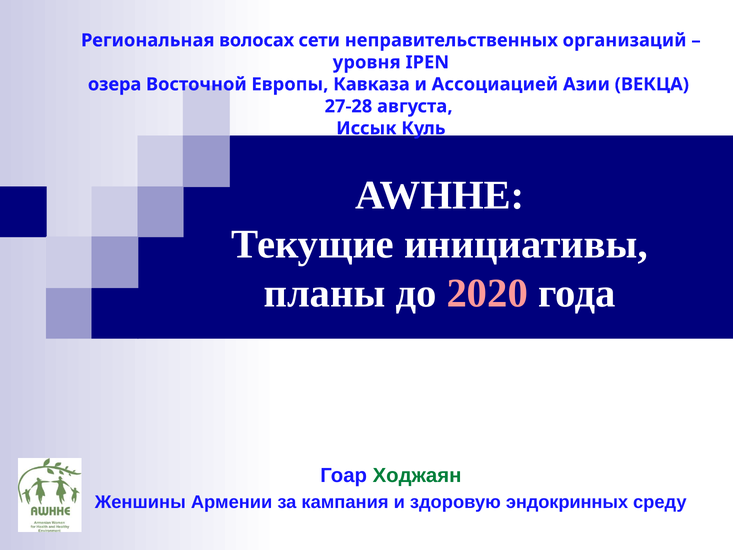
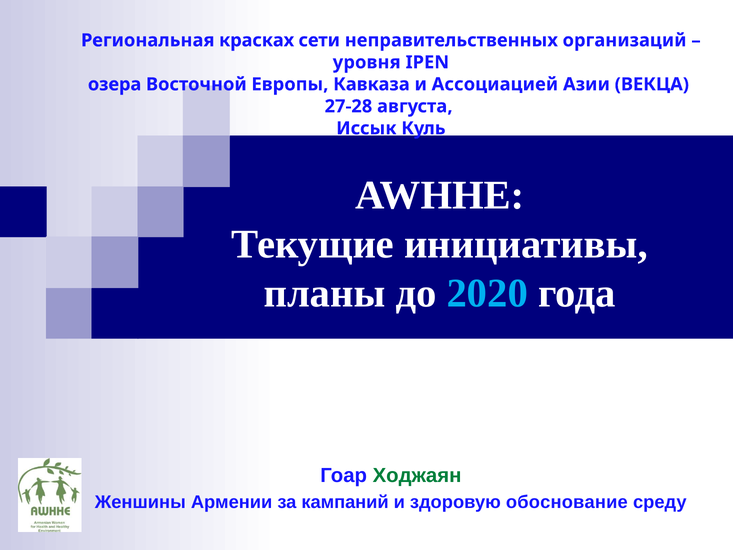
волосах: волосах -> красках
2020 colour: pink -> light blue
кампания: кампания -> кампаний
эндокринных: эндокринных -> обоснование
